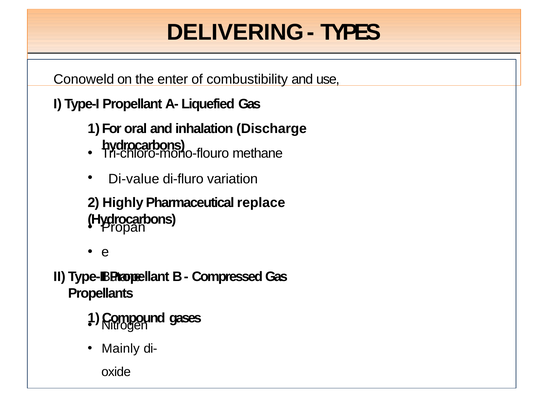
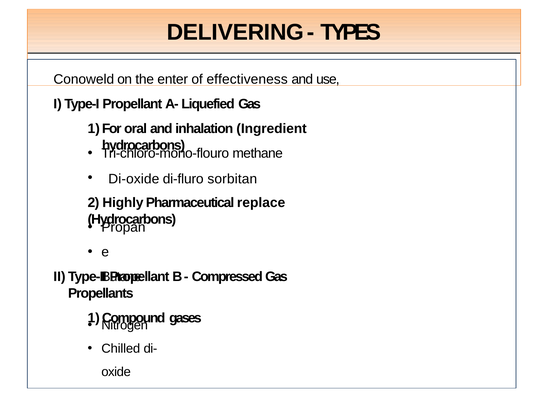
combustibility: combustibility -> effectiveness
Discharge: Discharge -> Ingredient
Di-value: Di-value -> Di-oxide
variation: variation -> sorbitan
Mainly: Mainly -> Chilled
